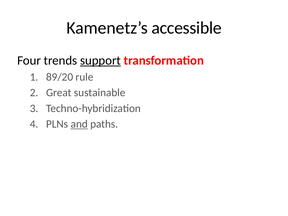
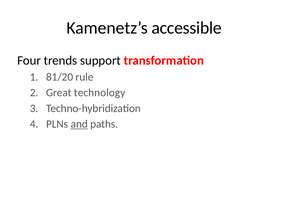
support underline: present -> none
89/20: 89/20 -> 81/20
sustainable: sustainable -> technology
